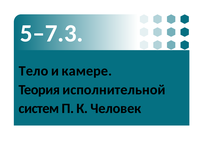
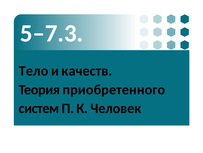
камере: камере -> качеств
исполнительной: исполнительной -> приобретенного
